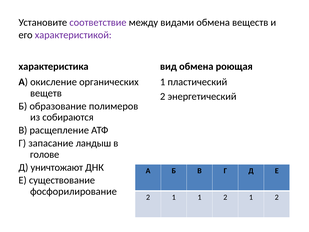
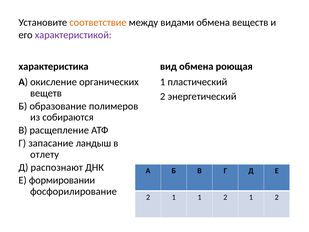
соответствие colour: purple -> orange
голове: голове -> отлету
уничтожают: уничтожают -> распознают
существование: существование -> формировании
